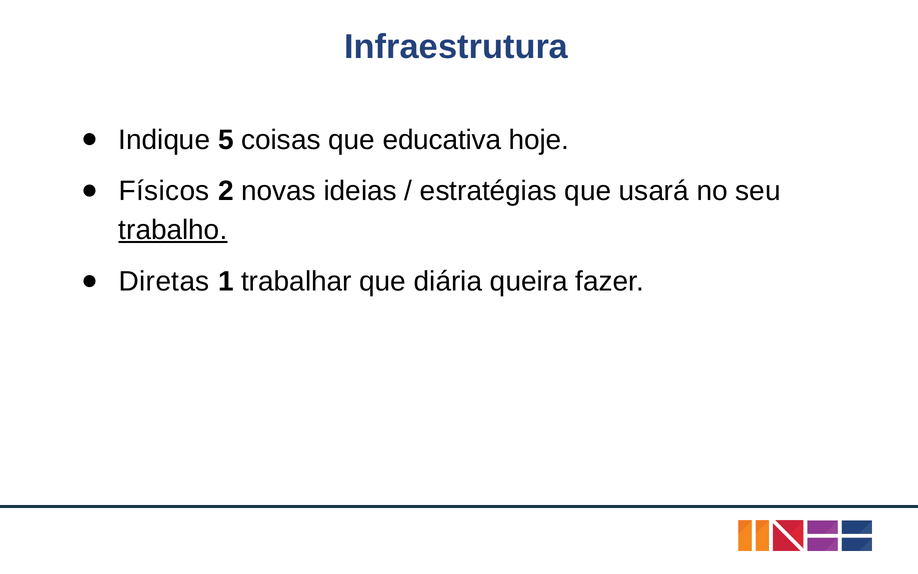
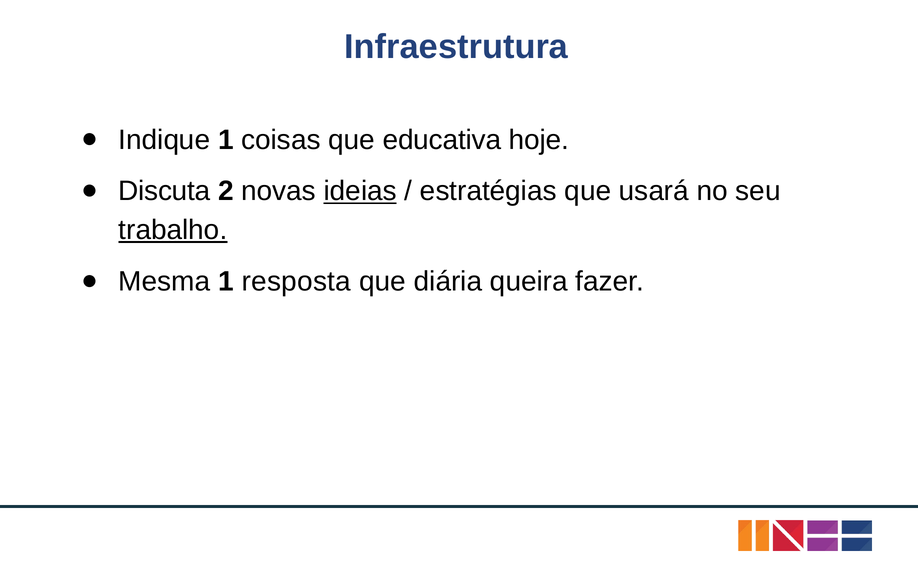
Indique 5: 5 -> 1
Físicos: Físicos -> Discuta
ideias underline: none -> present
Diretas: Diretas -> Mesma
trabalhar: trabalhar -> resposta
